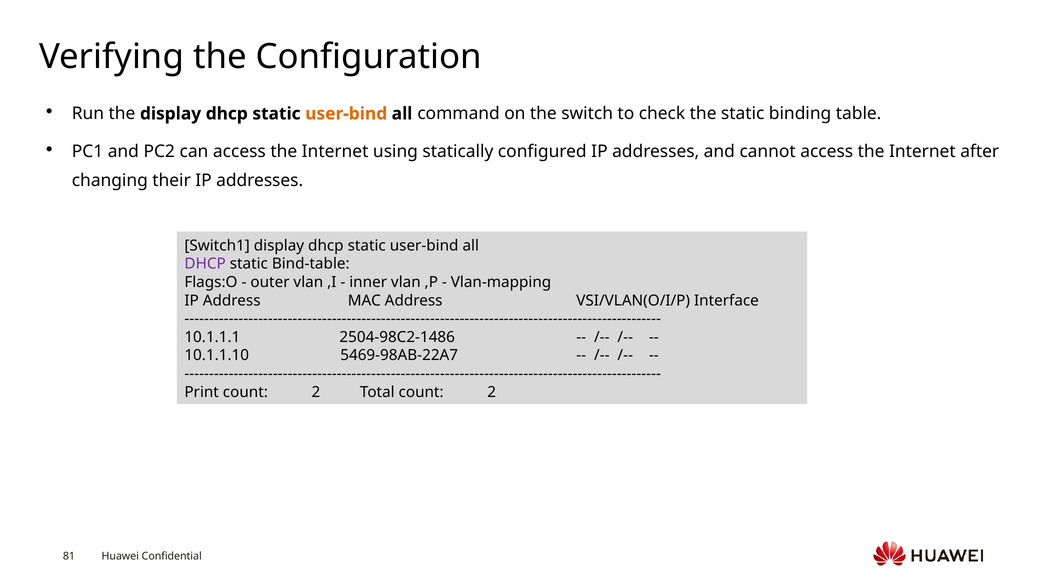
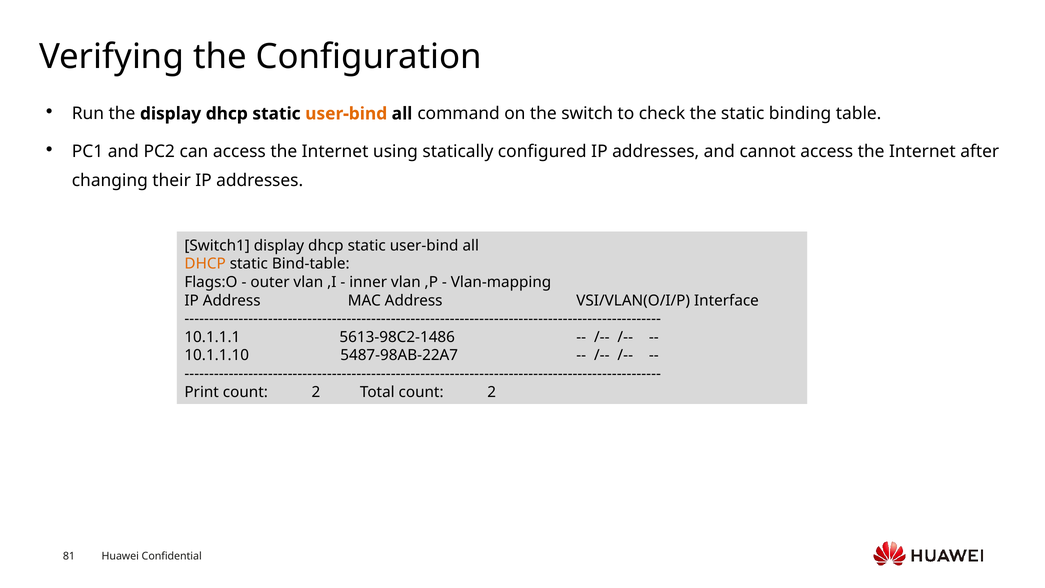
DHCP at (205, 264) colour: purple -> orange
2504-98C2-1486: 2504-98C2-1486 -> 5613-98C2-1486
5469-98AB-22A7: 5469-98AB-22A7 -> 5487-98AB-22A7
